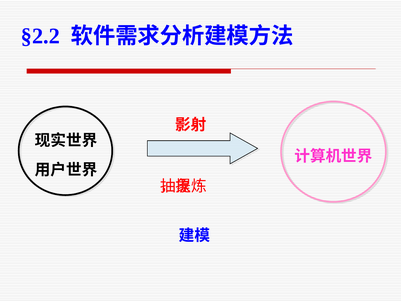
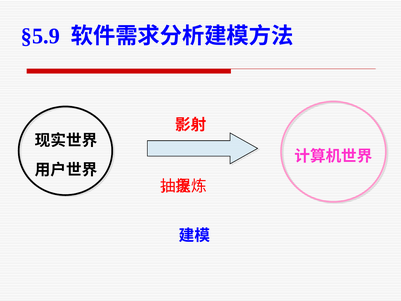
§2.2: §2.2 -> §5.9
